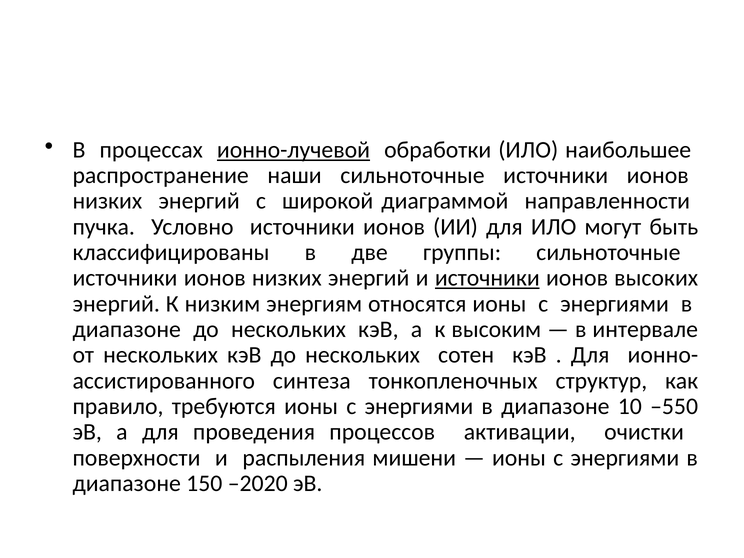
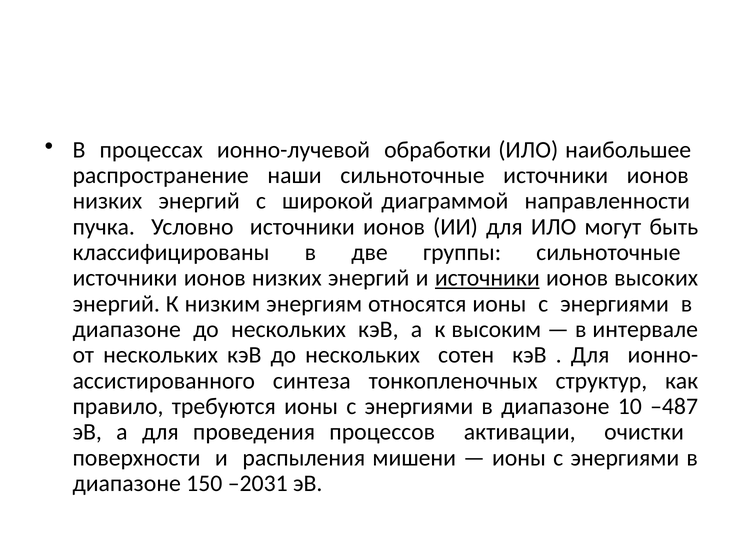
ионно-лучевой underline: present -> none
–550: –550 -> –487
–2020: –2020 -> –2031
